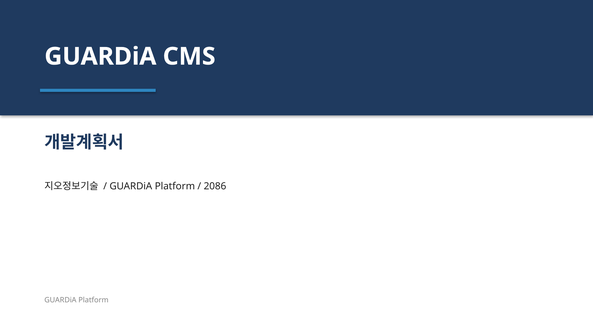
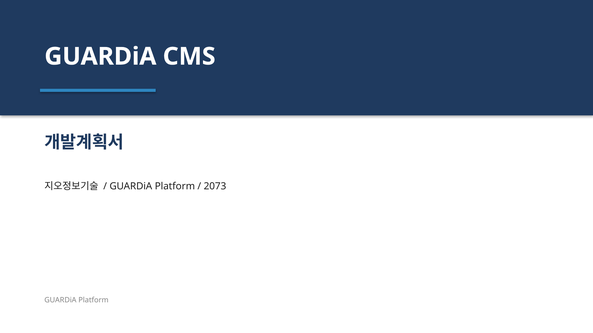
2086: 2086 -> 2073
